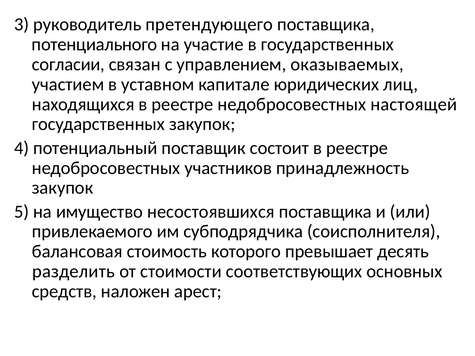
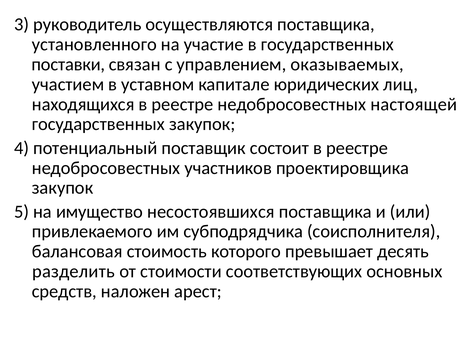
претендующего: претендующего -> осуществляются
потенциального: потенциального -> установленного
согласии: согласии -> поставки
принадлежность: принадлежность -> проектировщика
